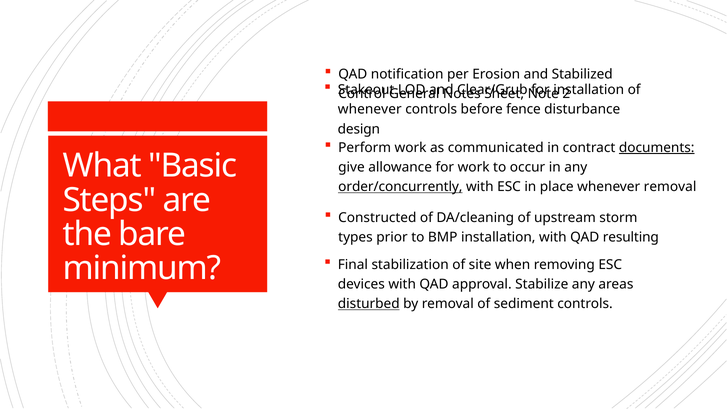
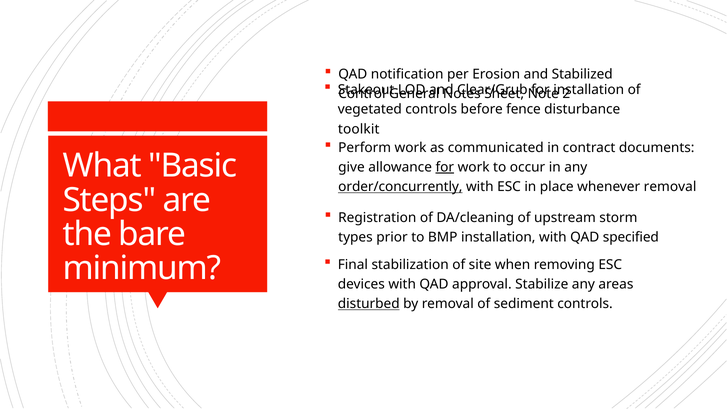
whenever at (370, 110): whenever -> vegetated
design: design -> toolkit
documents underline: present -> none
for at (445, 167) underline: none -> present
Constructed: Constructed -> Registration
resulting: resulting -> specified
